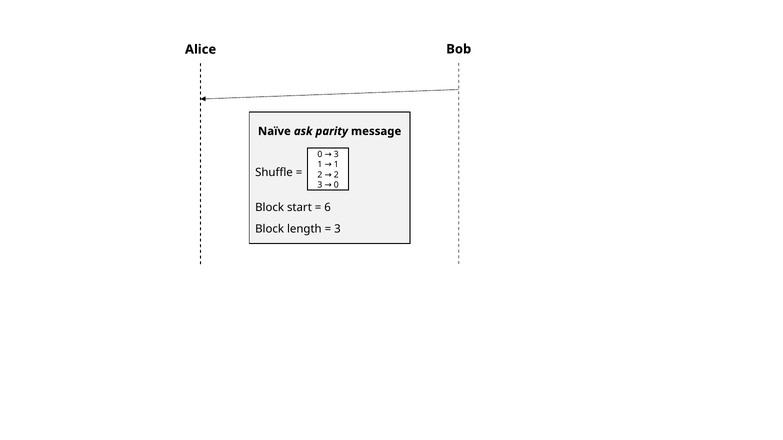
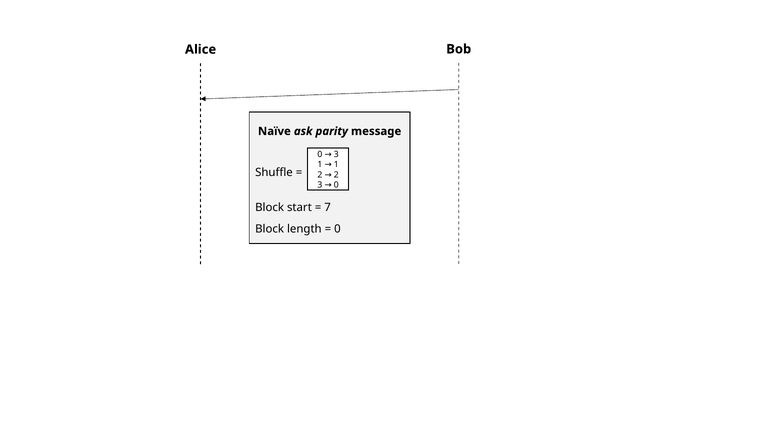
6: 6 -> 7
3 at (337, 229): 3 -> 0
